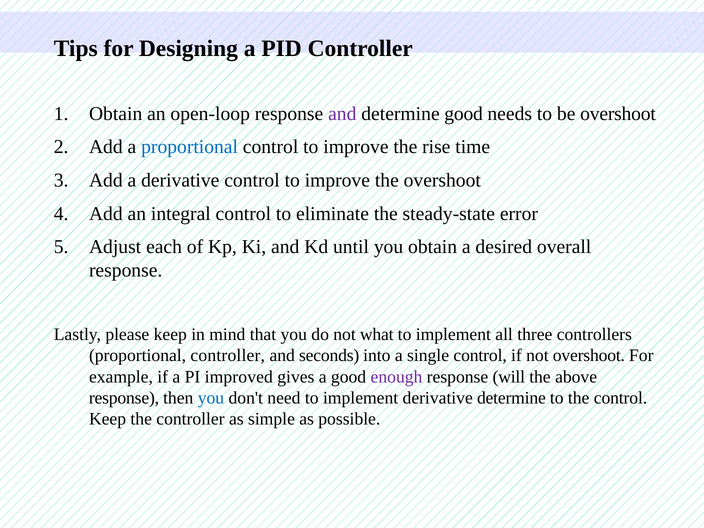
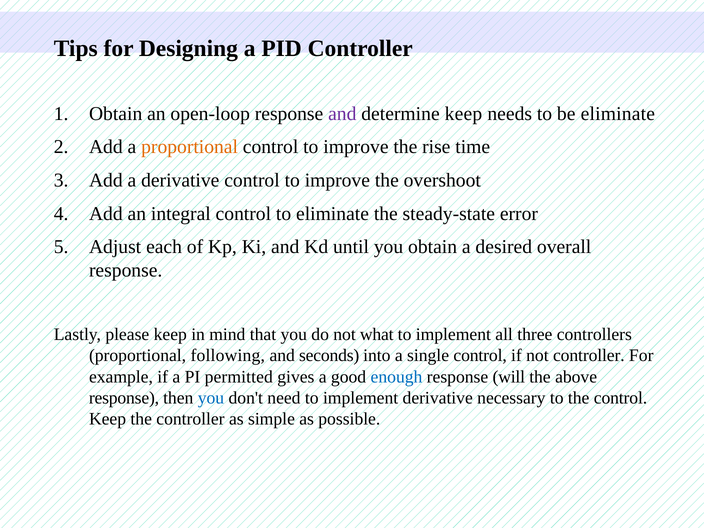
determine good: good -> keep
be overshoot: overshoot -> eliminate
proportional at (190, 147) colour: blue -> orange
proportional controller: controller -> following
not overshoot: overshoot -> controller
improved: improved -> permitted
enough colour: purple -> blue
derivative determine: determine -> necessary
